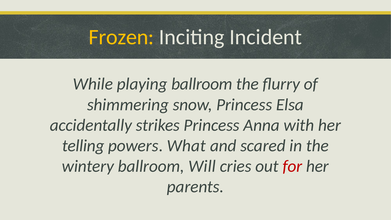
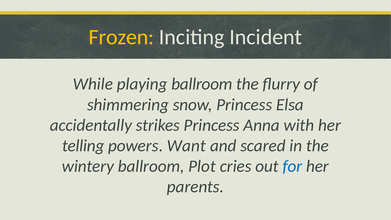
What: What -> Want
Will: Will -> Plot
for colour: red -> blue
